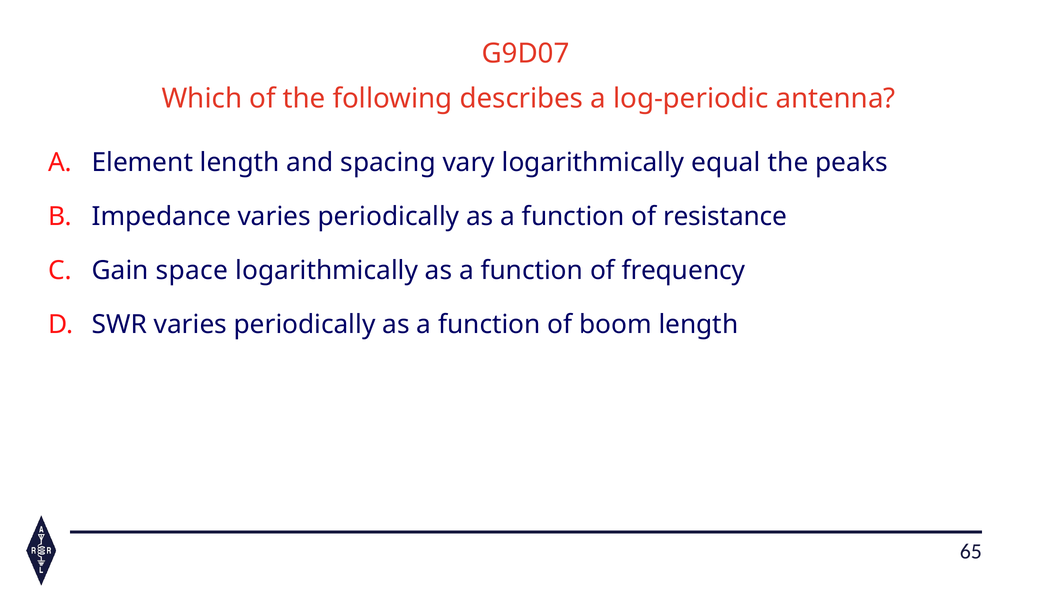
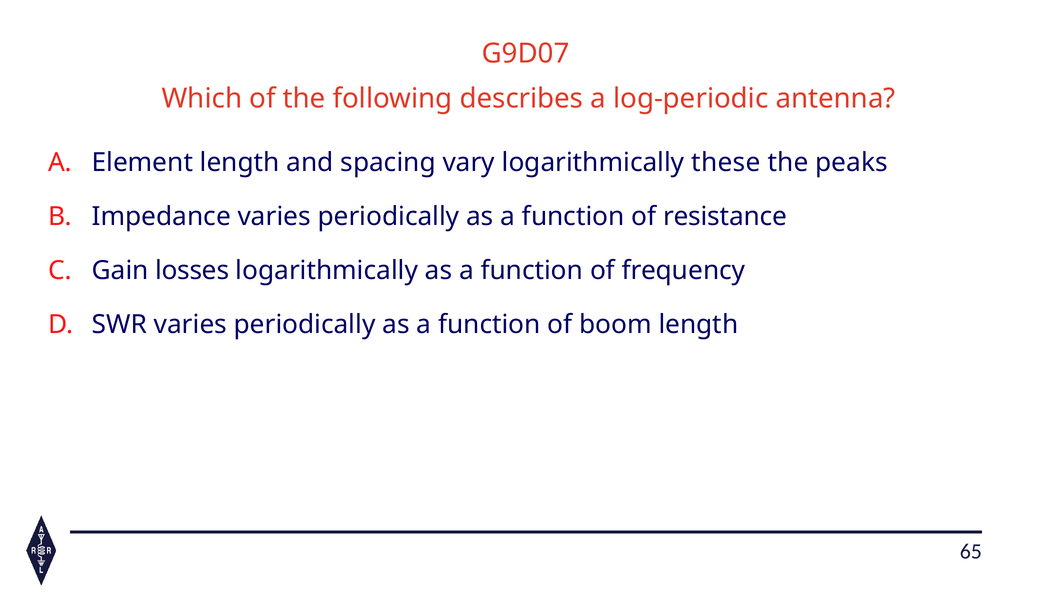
equal: equal -> these
space: space -> losses
